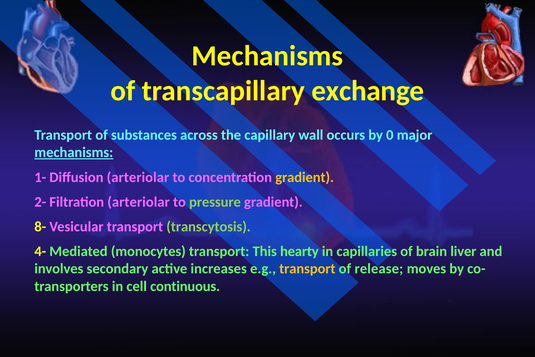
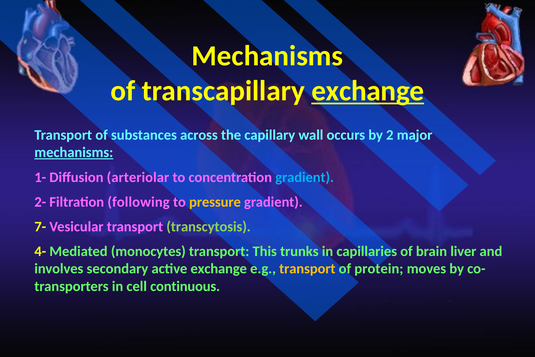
exchange at (368, 91) underline: none -> present
0: 0 -> 2
gradient at (305, 177) colour: yellow -> light blue
Filtration arteriolar: arteriolar -> following
pressure colour: light green -> yellow
8-: 8- -> 7-
hearty: hearty -> trunks
active increases: increases -> exchange
release: release -> protein
